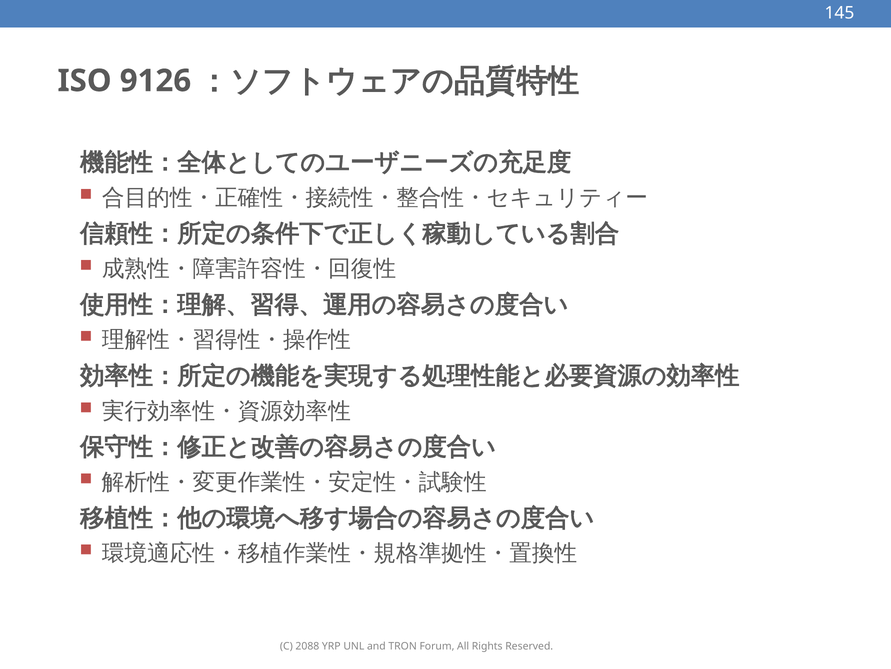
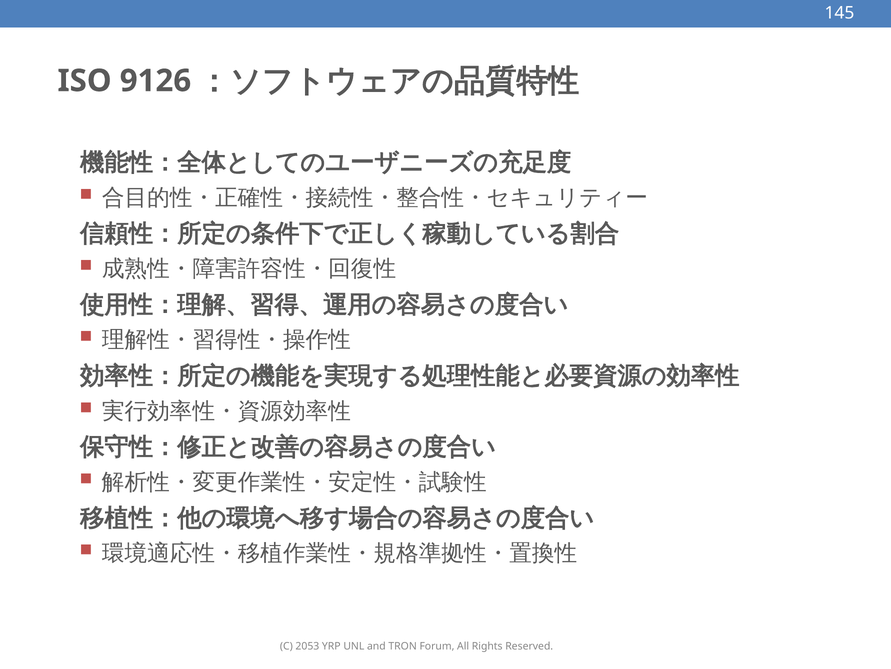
2088: 2088 -> 2053
